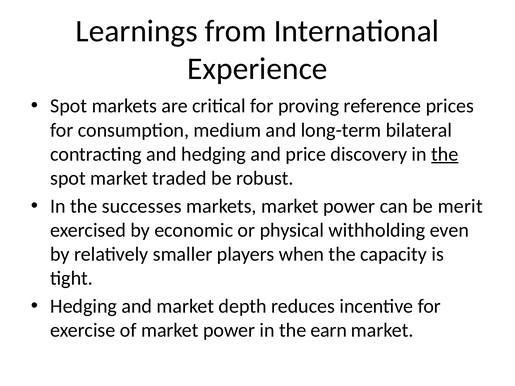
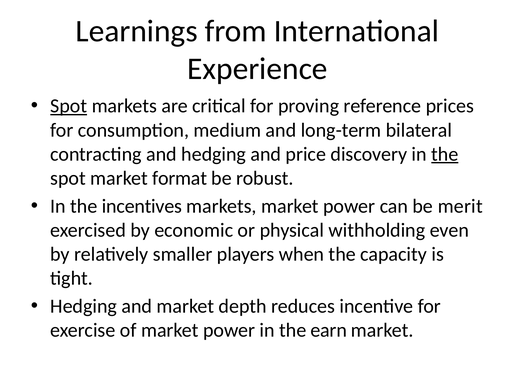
Spot at (69, 106) underline: none -> present
traded: traded -> format
successes: successes -> incentives
